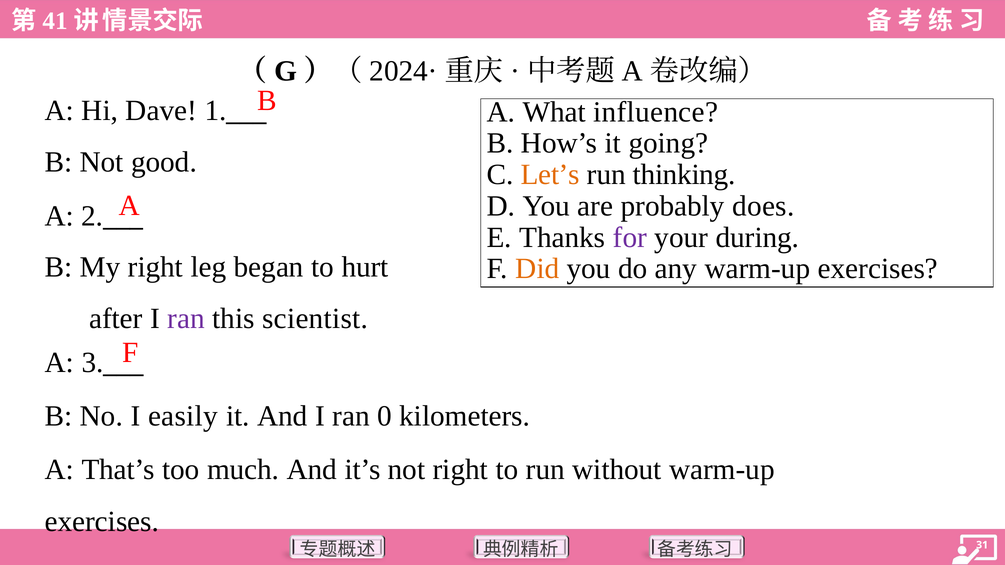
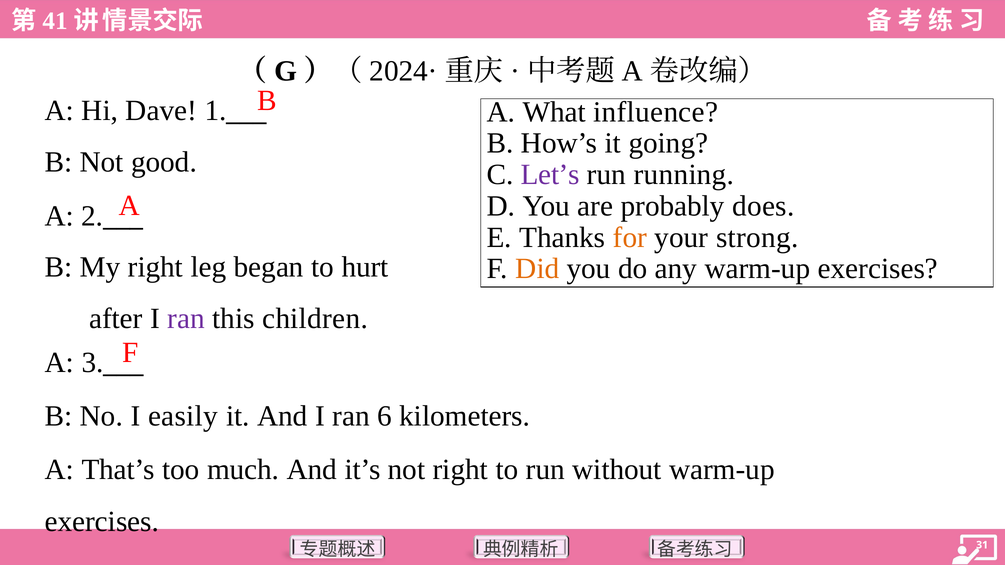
Let’s colour: orange -> purple
thinking: thinking -> running
for colour: purple -> orange
during: during -> strong
scientist: scientist -> children
0: 0 -> 6
